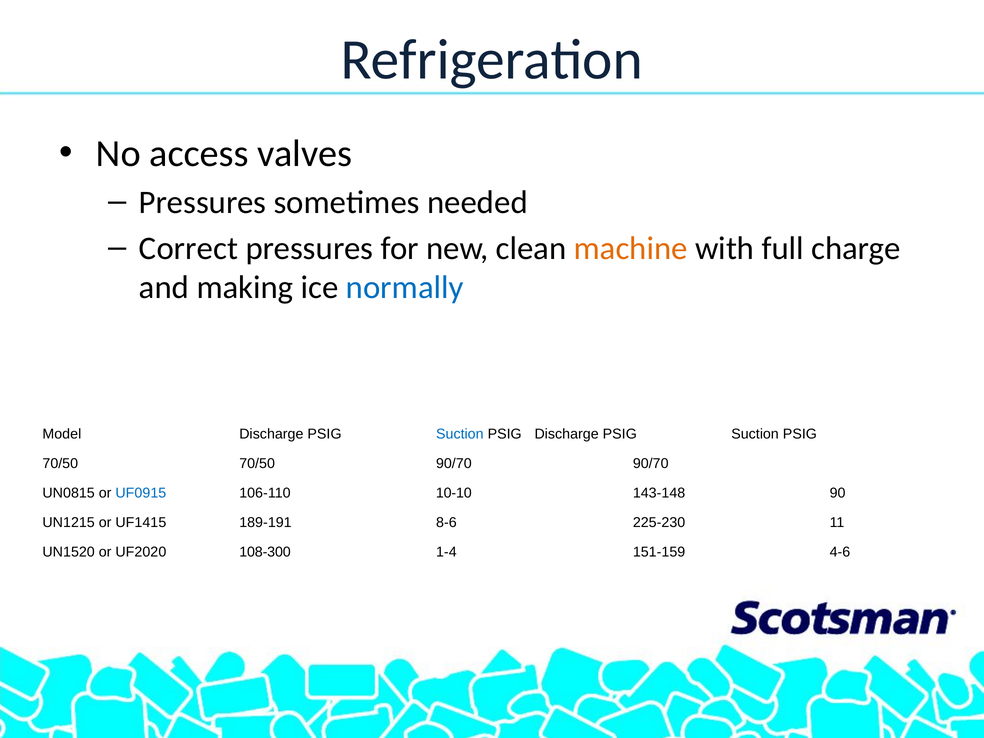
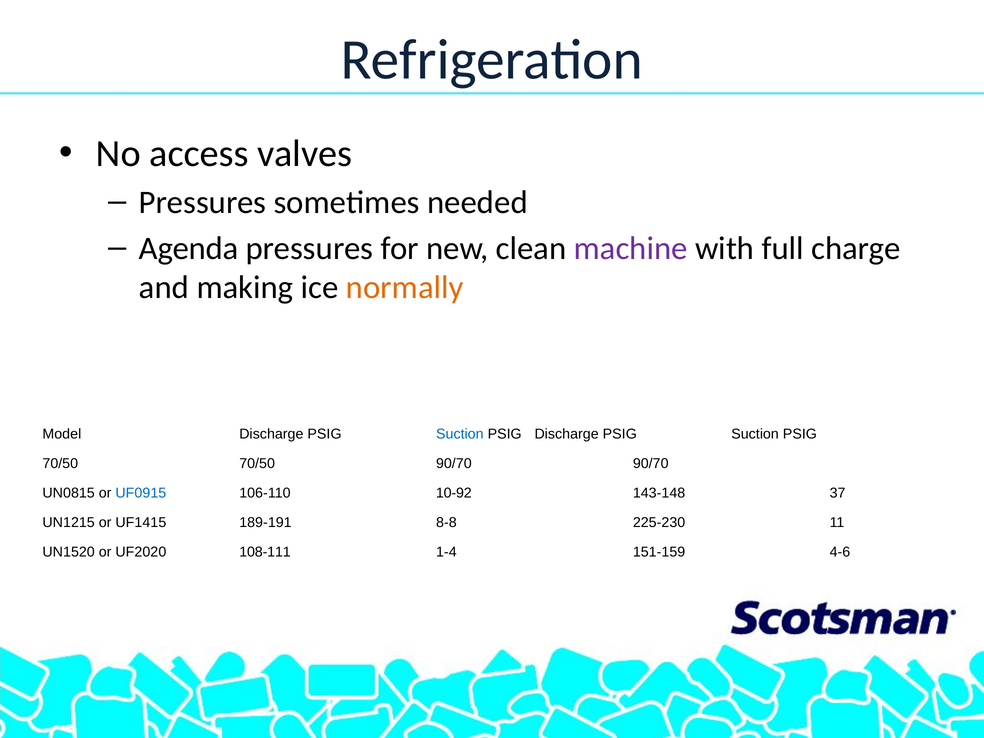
Correct: Correct -> Agenda
machine colour: orange -> purple
normally colour: blue -> orange
10-10: 10-10 -> 10-92
90: 90 -> 37
8-6: 8-6 -> 8-8
108-300: 108-300 -> 108-111
